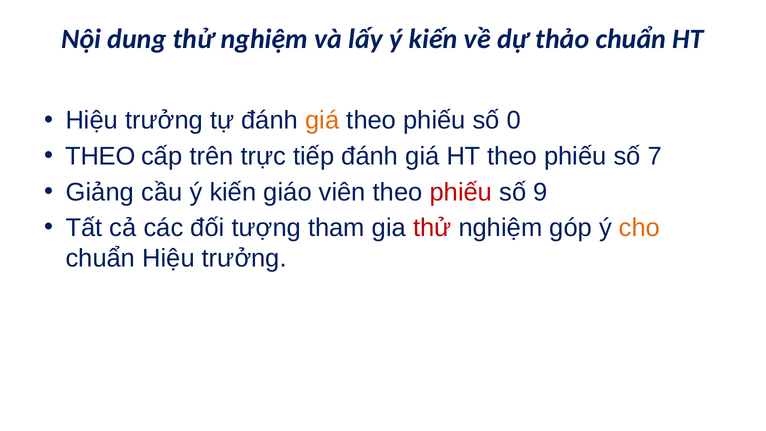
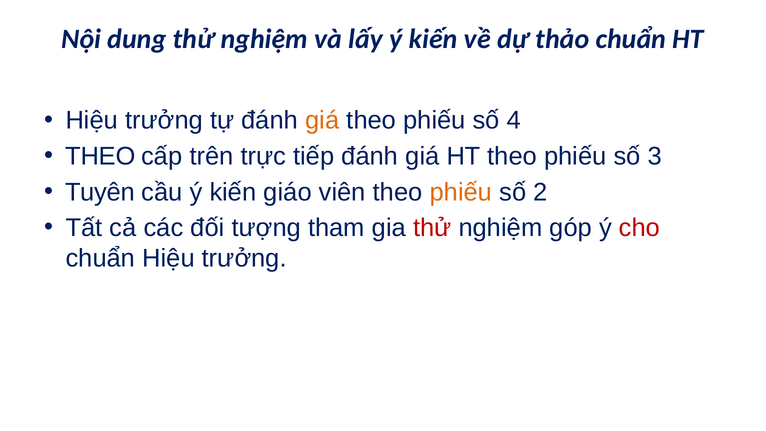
0: 0 -> 4
7: 7 -> 3
Giảng: Giảng -> Tuyên
phiếu at (461, 192) colour: red -> orange
9: 9 -> 2
cho colour: orange -> red
